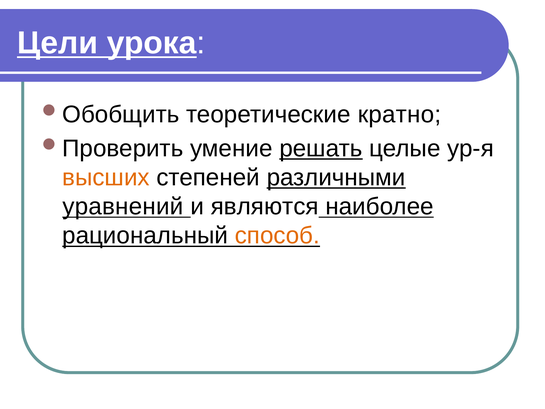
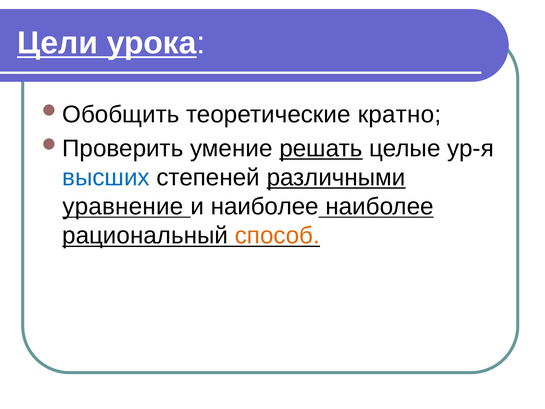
высших colour: orange -> blue
уравнений: уравнений -> уравнение
и являются: являются -> наиболее
